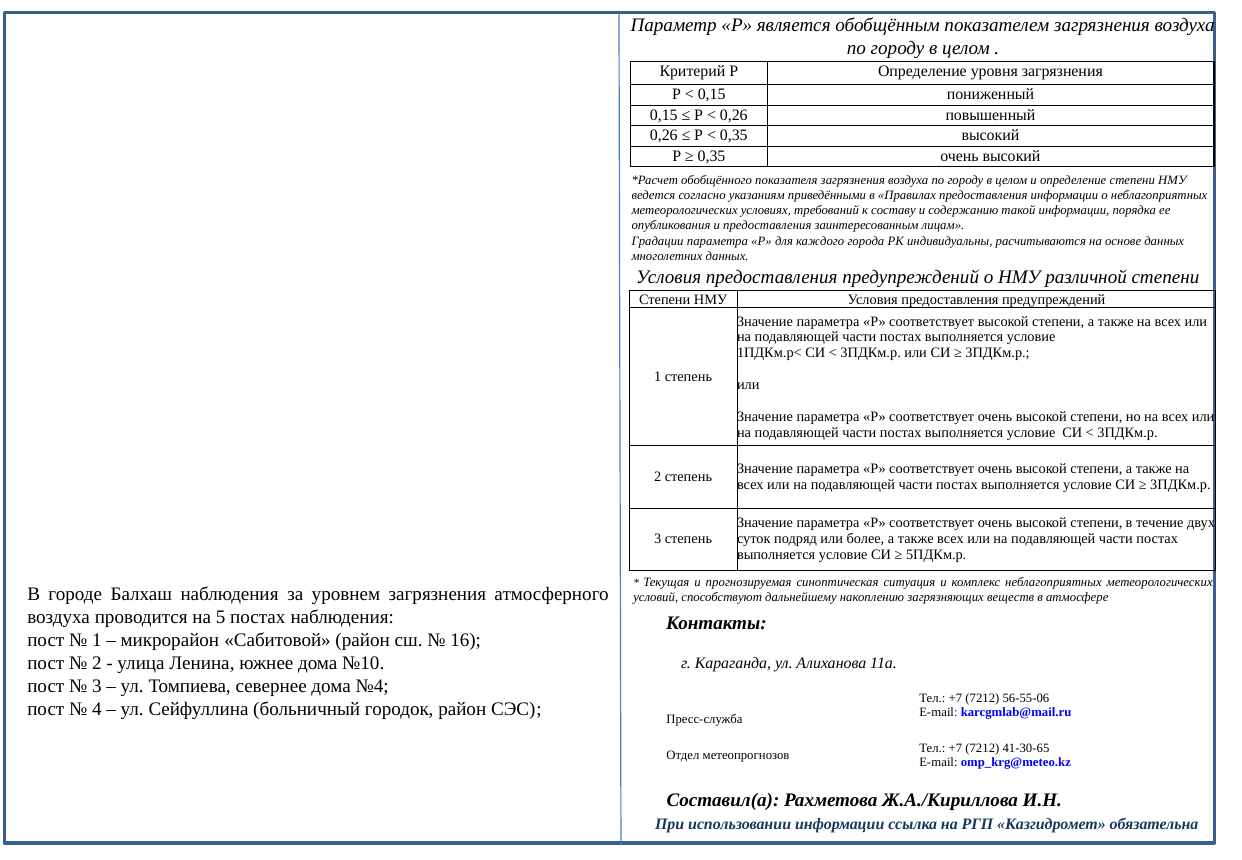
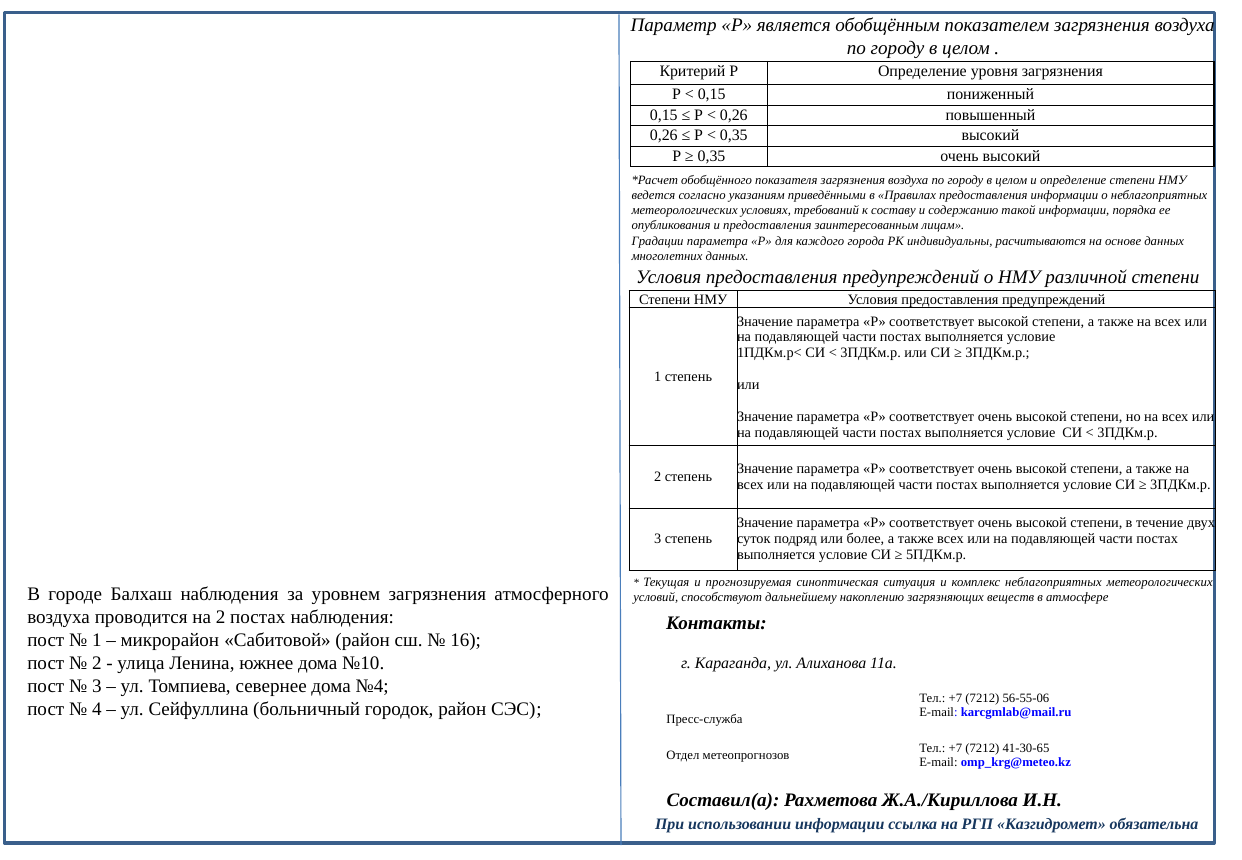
на 5: 5 -> 2
